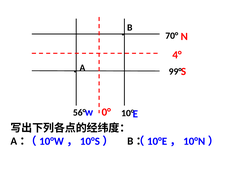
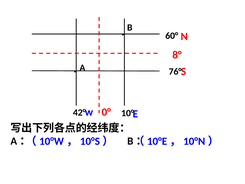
70°: 70° -> 60°
4°: 4° -> 8°
99°: 99° -> 76°
56°: 56° -> 42°
